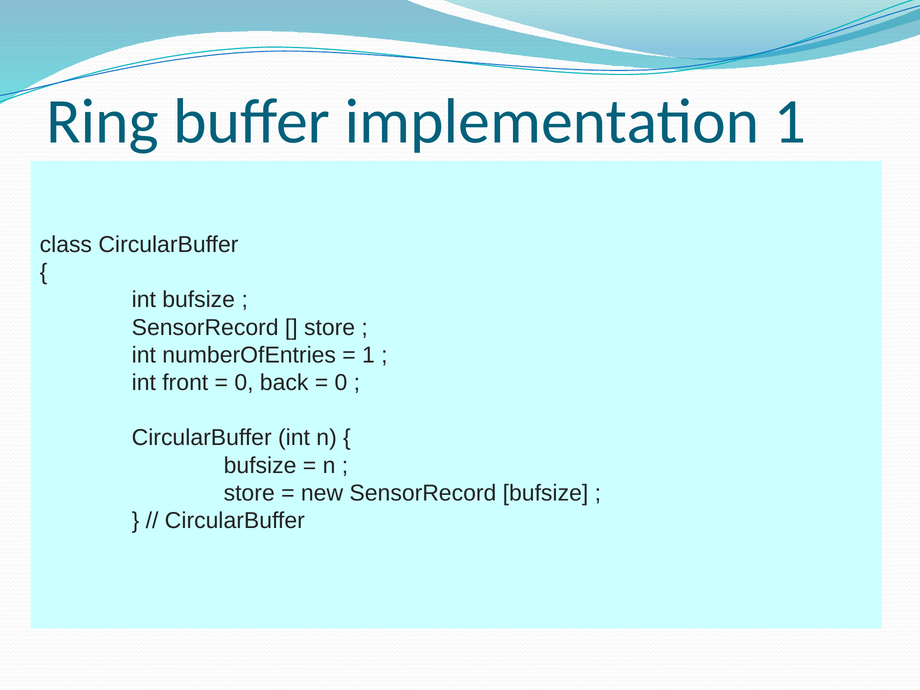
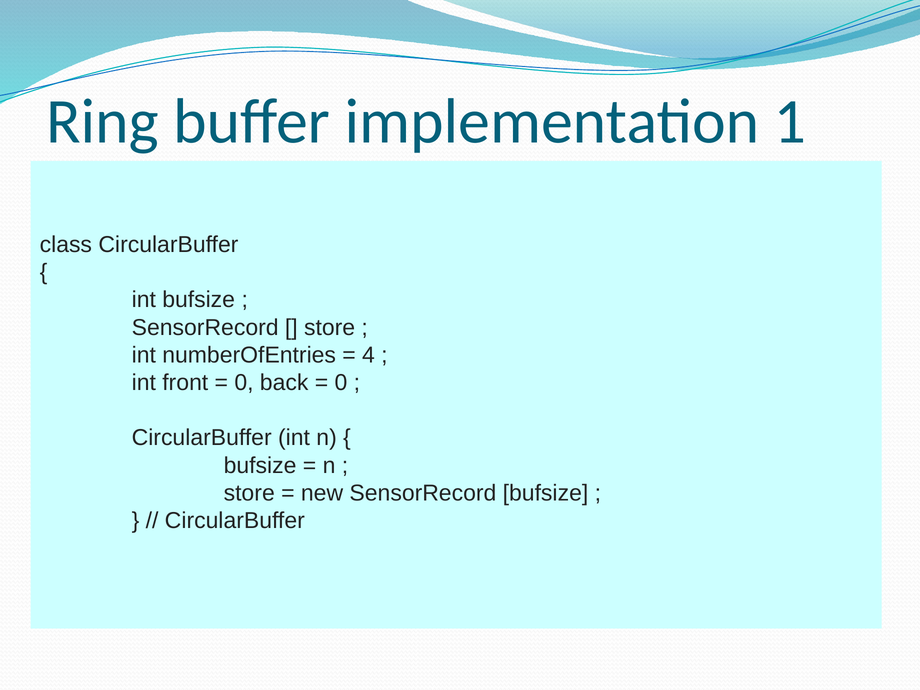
1 at (368, 355): 1 -> 4
